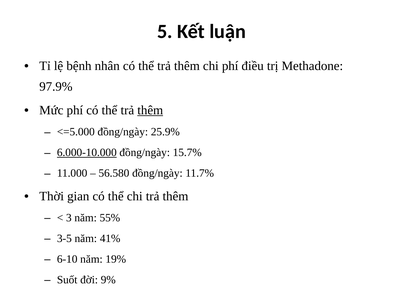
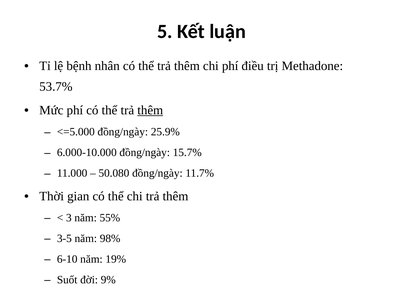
97.9%: 97.9% -> 53.7%
6.000-10.000 underline: present -> none
56.580: 56.580 -> 50.080
41%: 41% -> 98%
